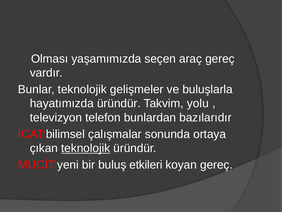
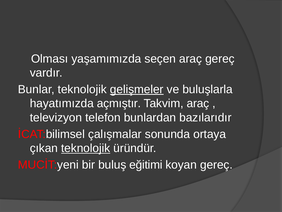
gelişmeler underline: none -> present
hayatımızda üründür: üründür -> açmıştır
Takvim yolu: yolu -> araç
etkileri: etkileri -> eğitimi
